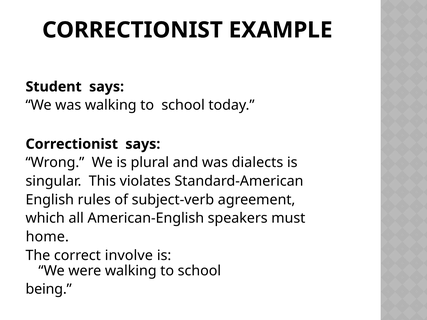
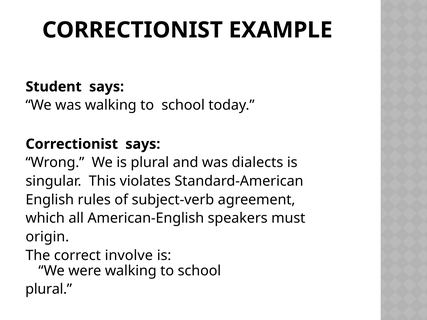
home: home -> origin
being at (49, 289): being -> plural
